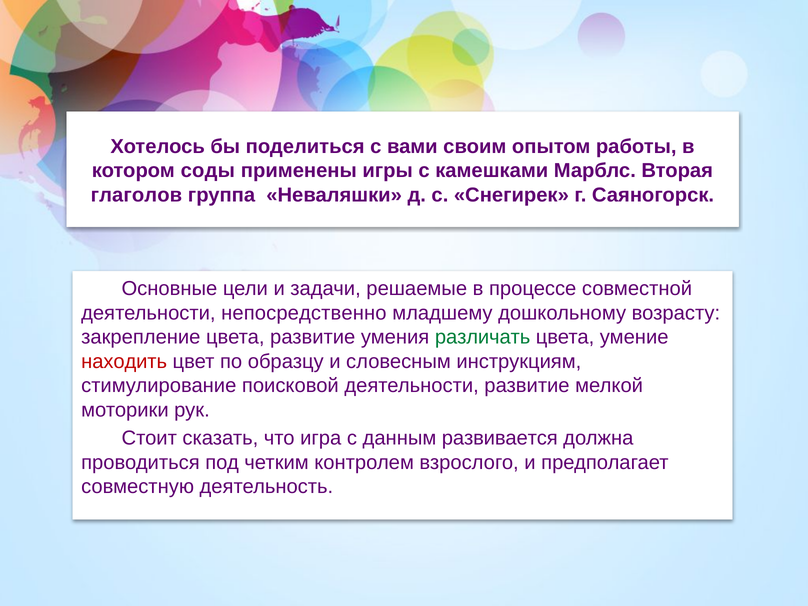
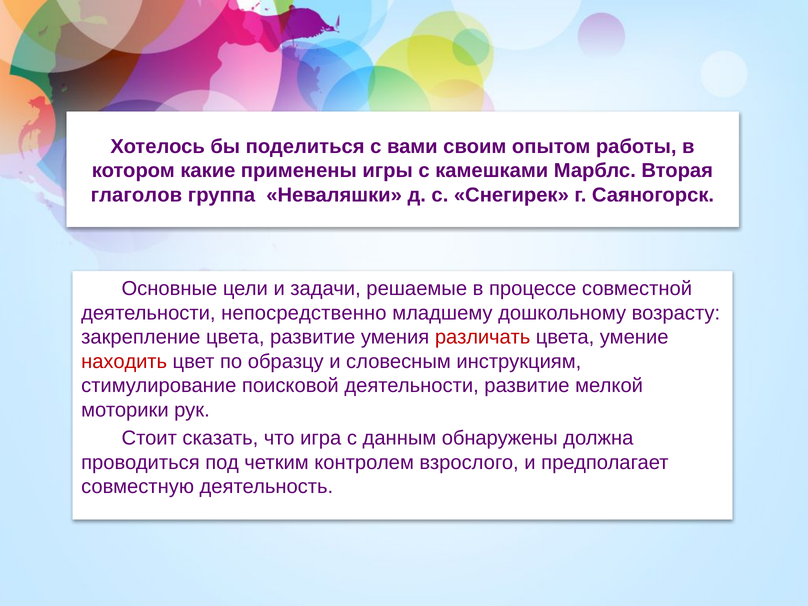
соды: соды -> какие
различать colour: green -> red
развивается: развивается -> обнаружены
